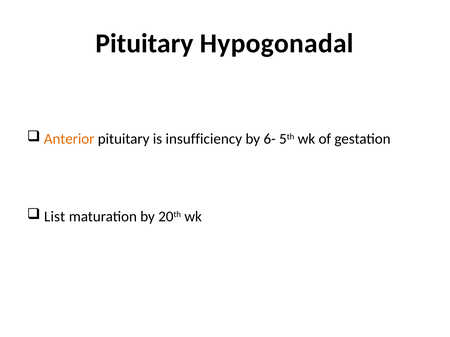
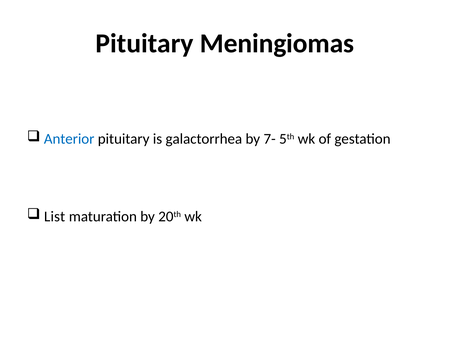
Hypogonadal: Hypogonadal -> Meningiomas
Anterior colour: orange -> blue
insufficiency: insufficiency -> galactorrhea
6-: 6- -> 7-
